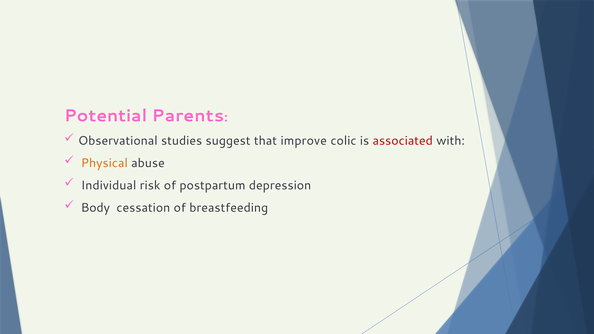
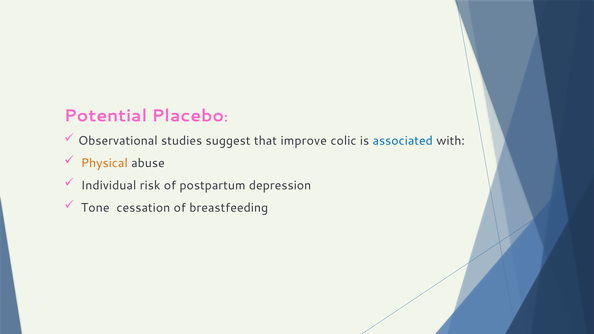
Parents: Parents -> Placebo
associated colour: red -> blue
Body: Body -> Tone
